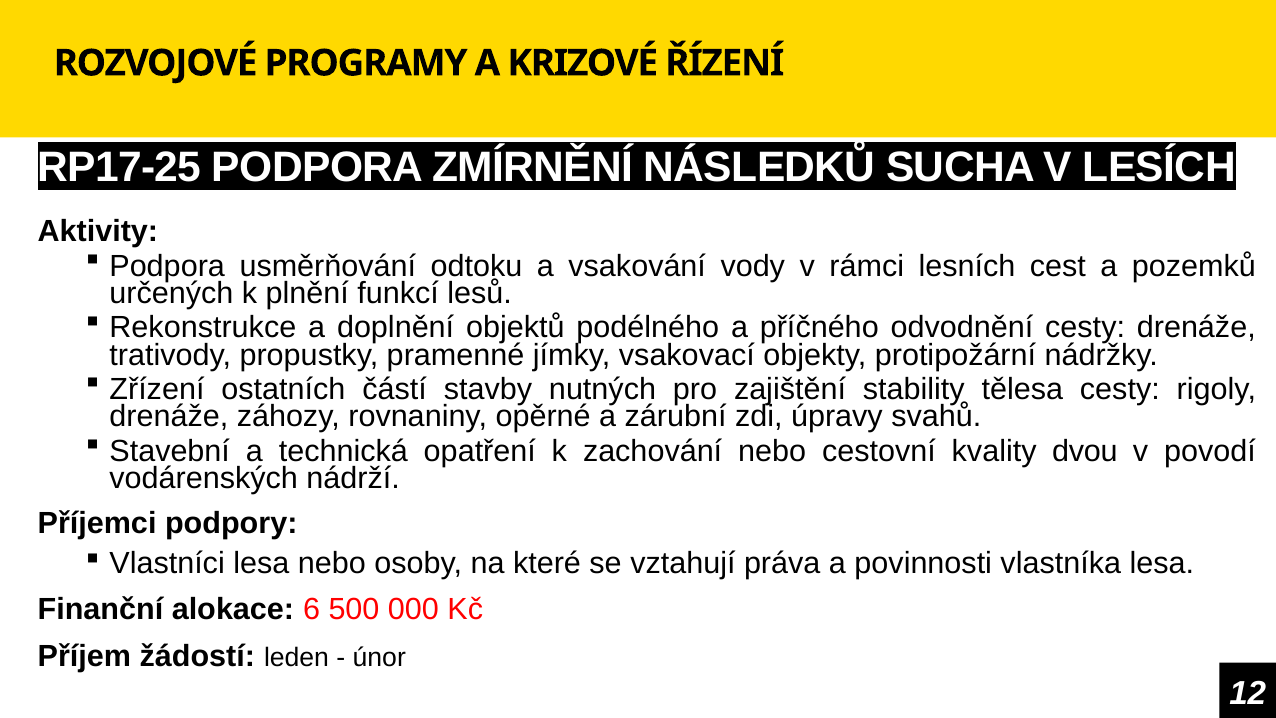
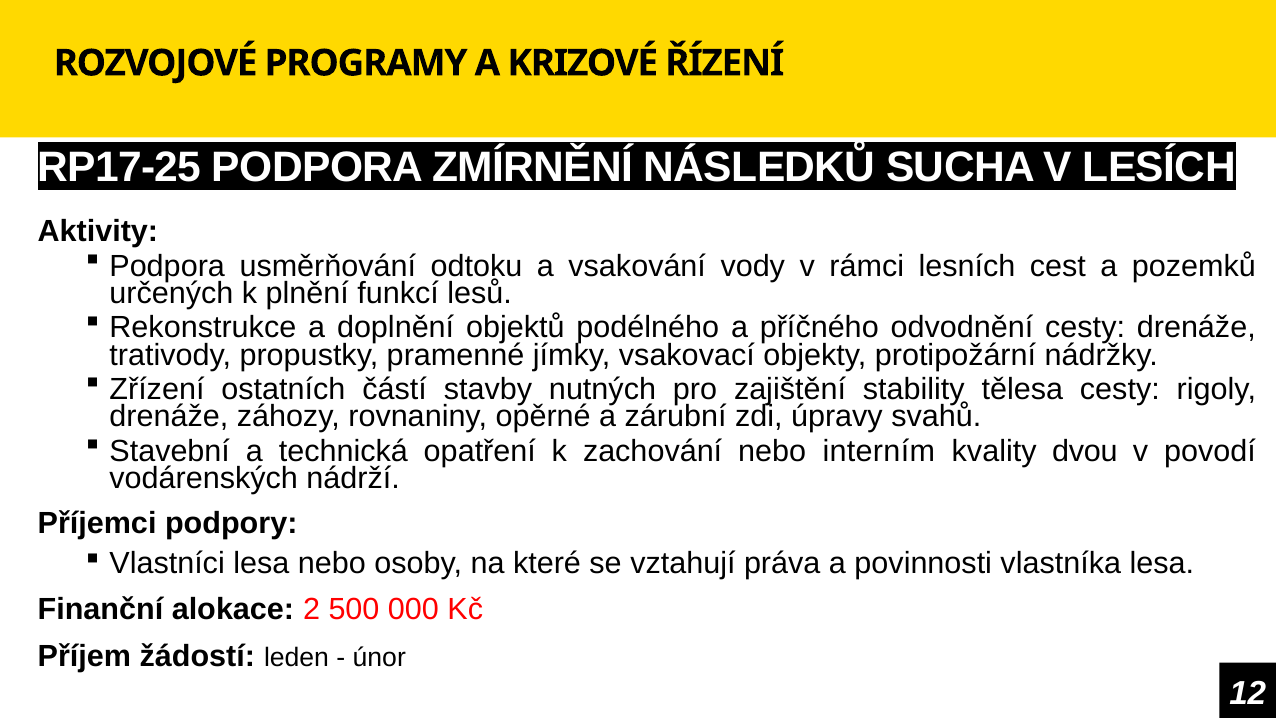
cestovní: cestovní -> interním
6: 6 -> 2
